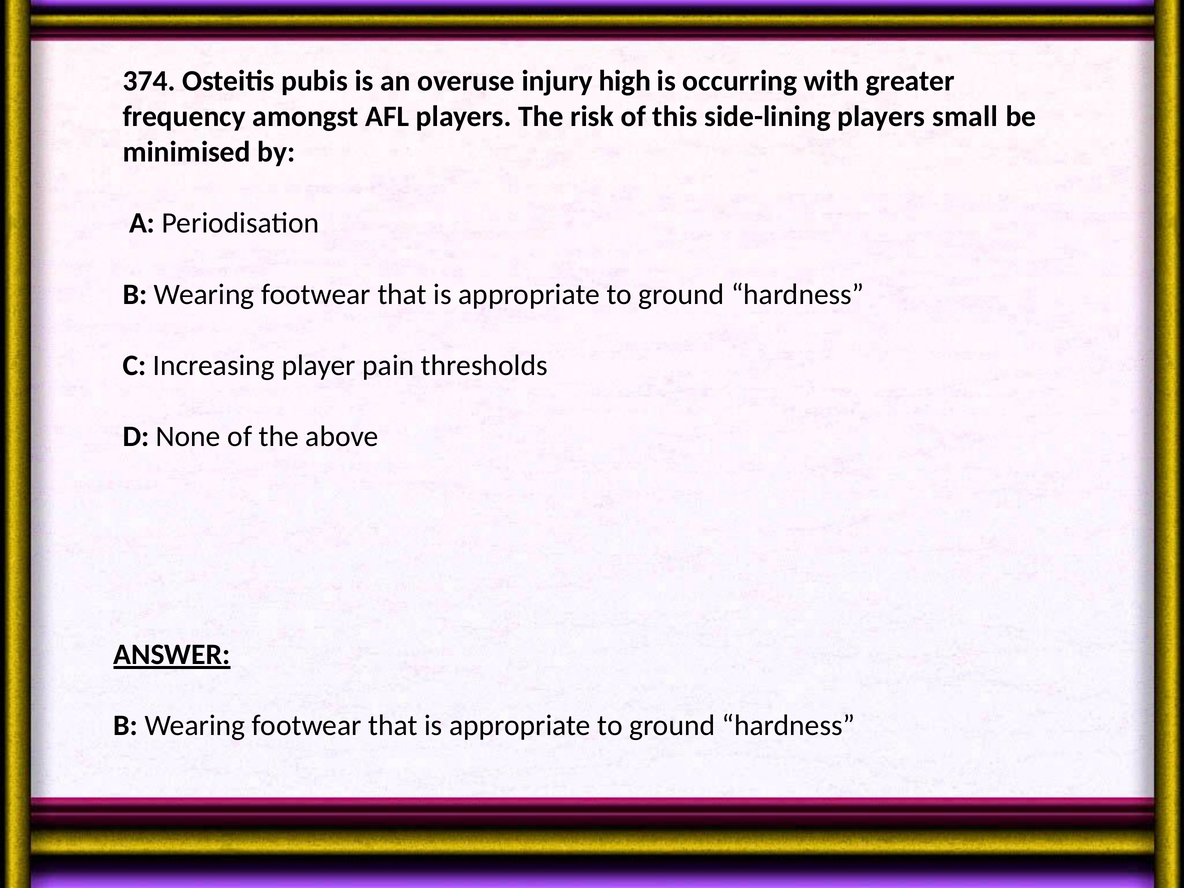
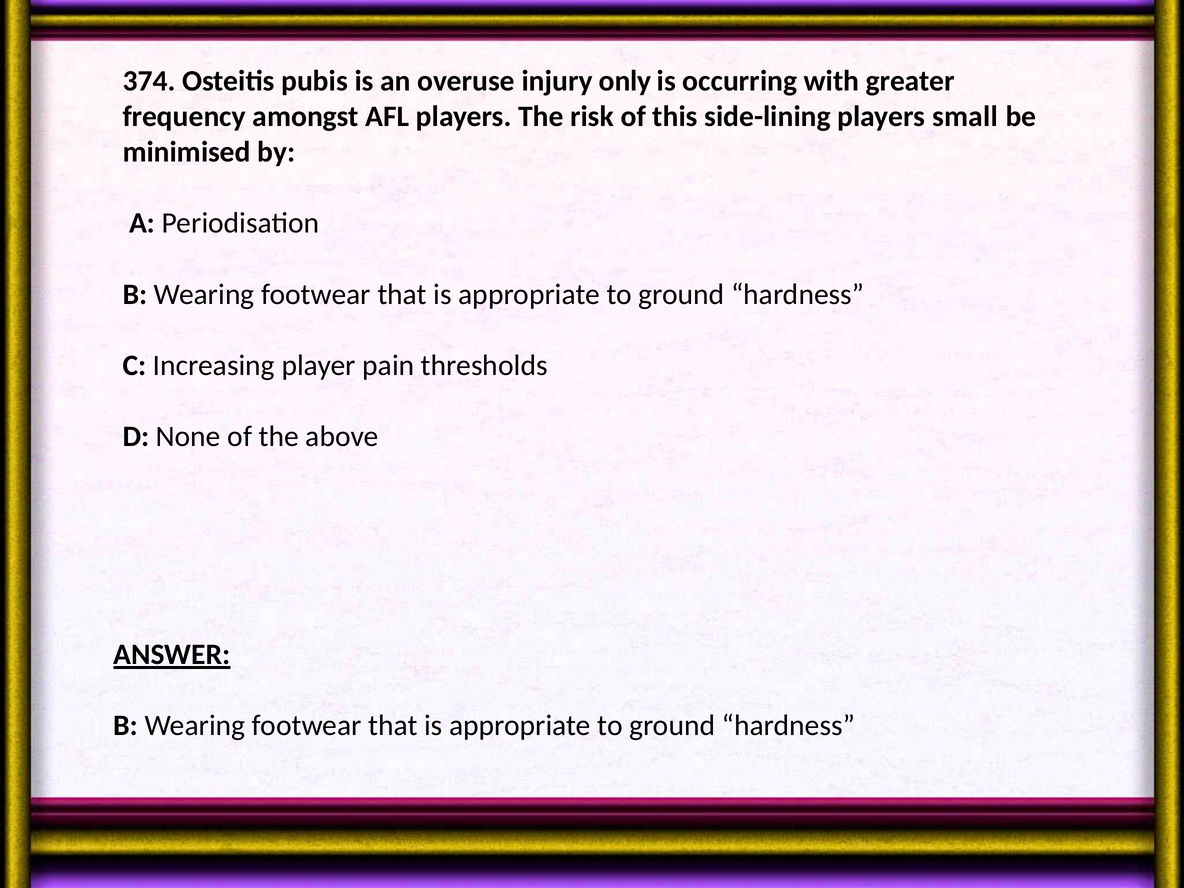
high: high -> only
